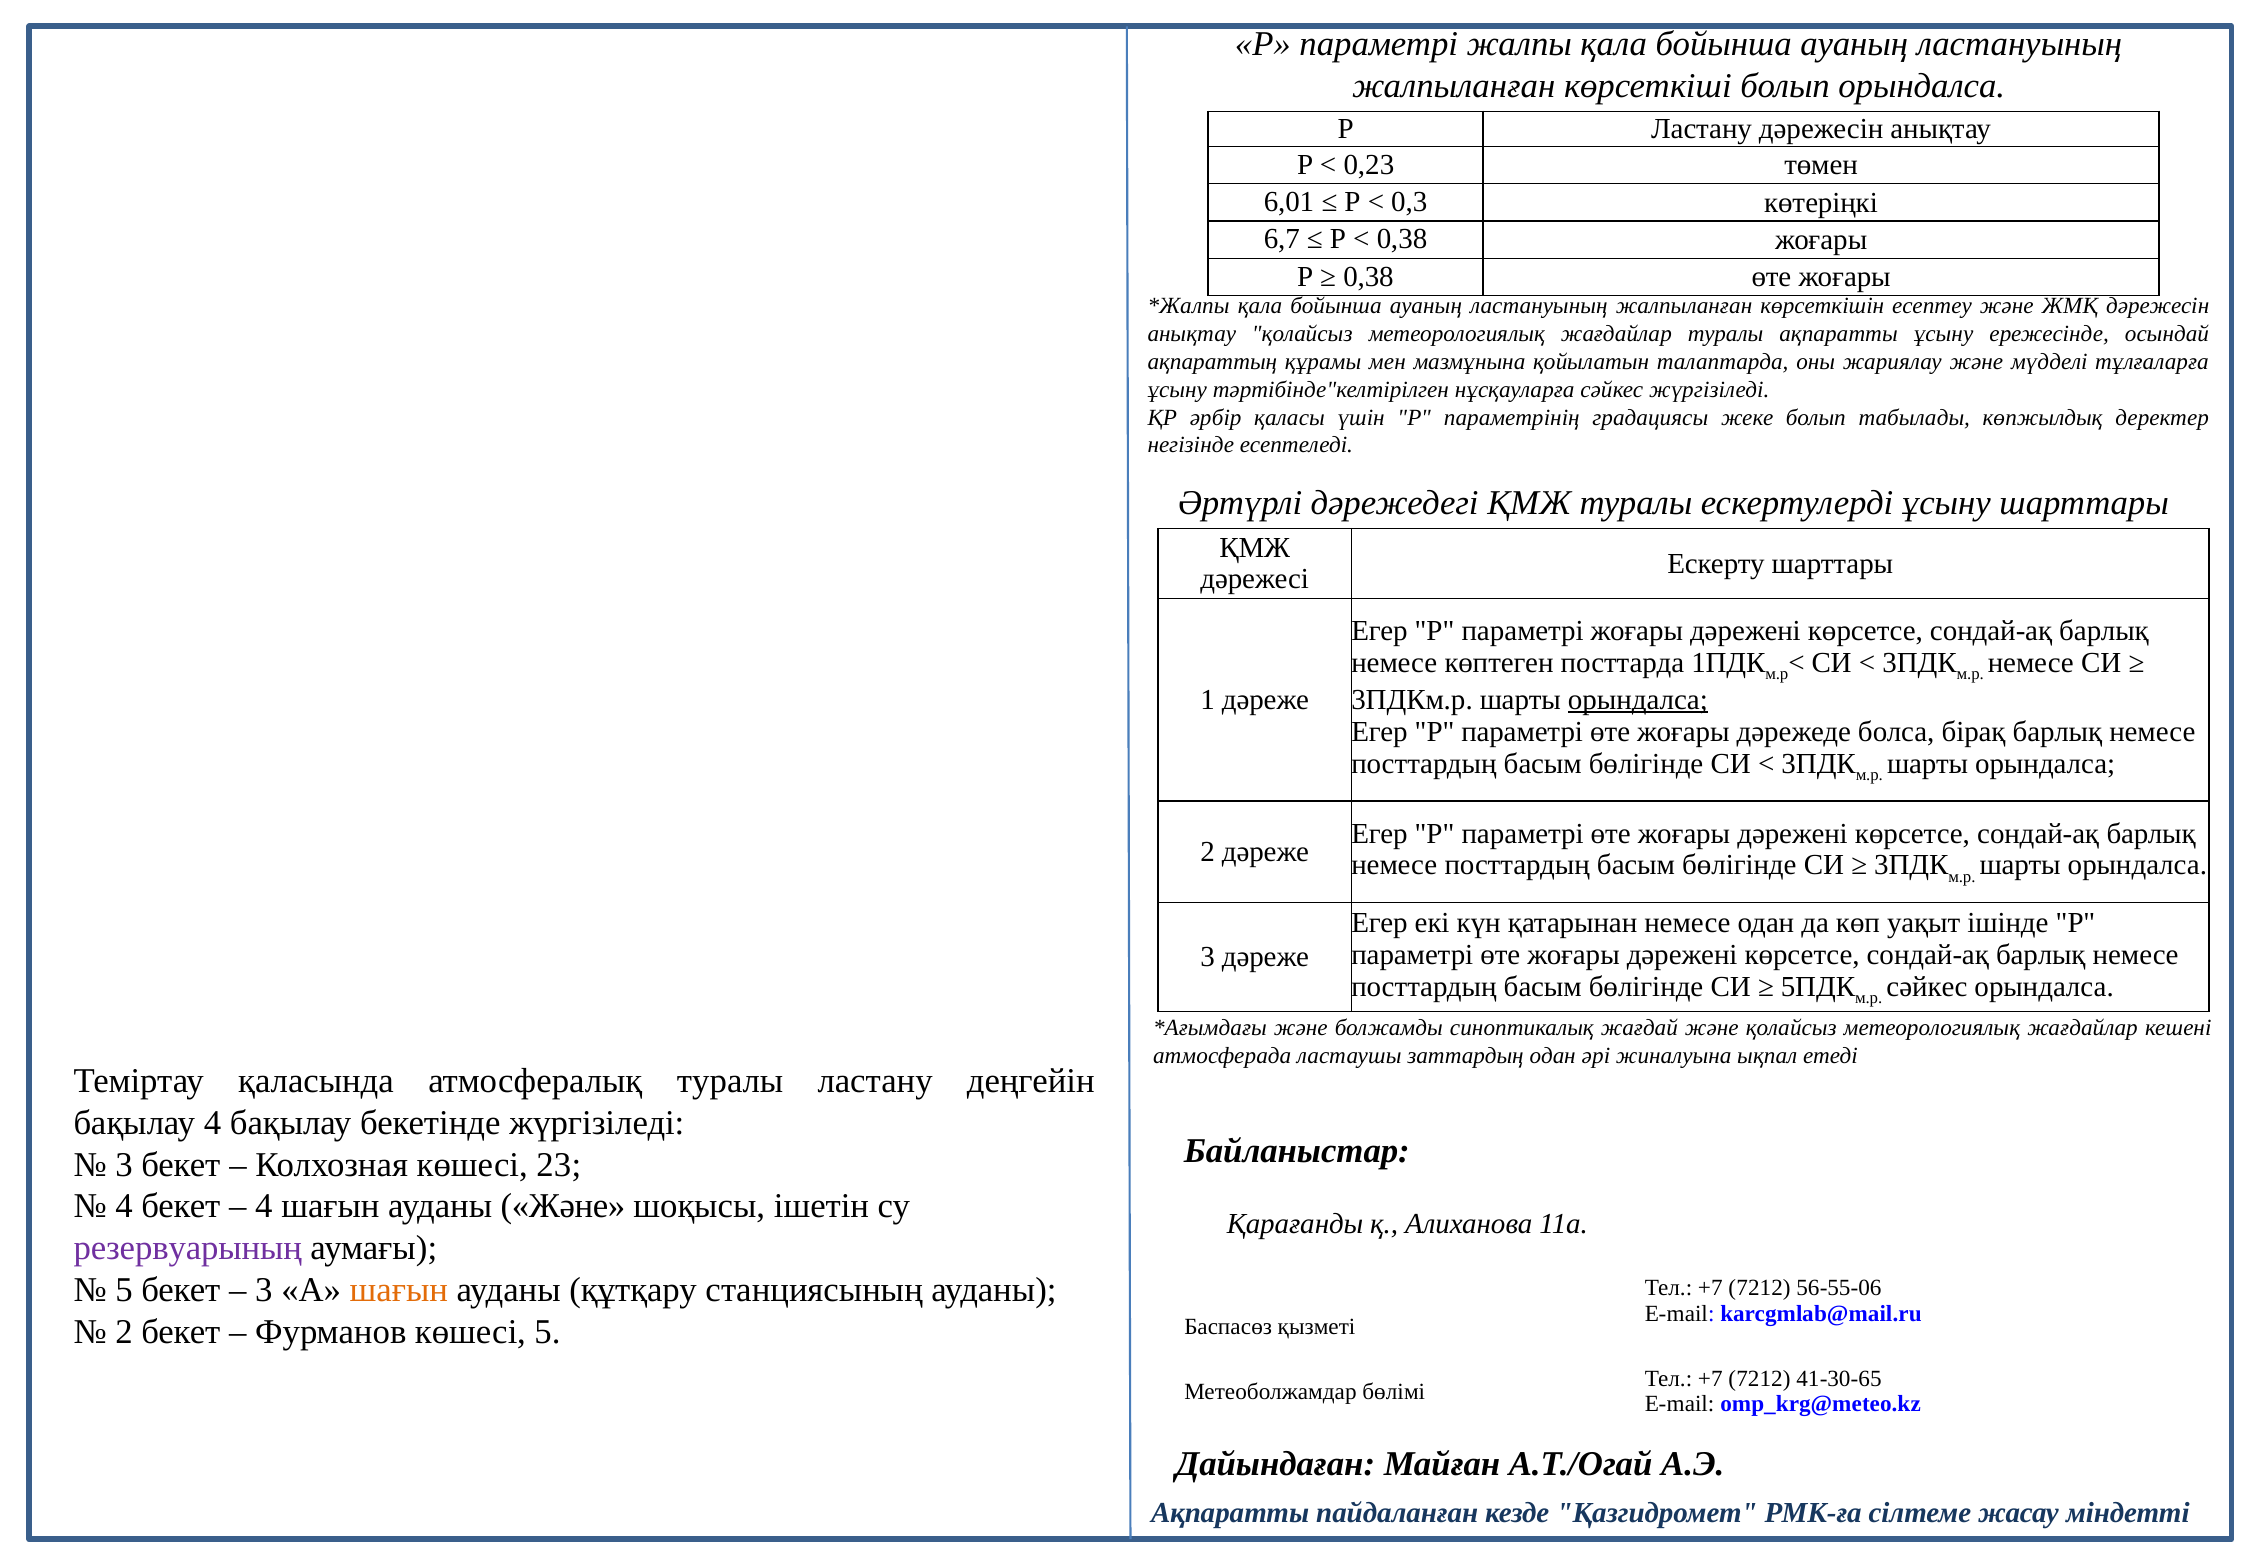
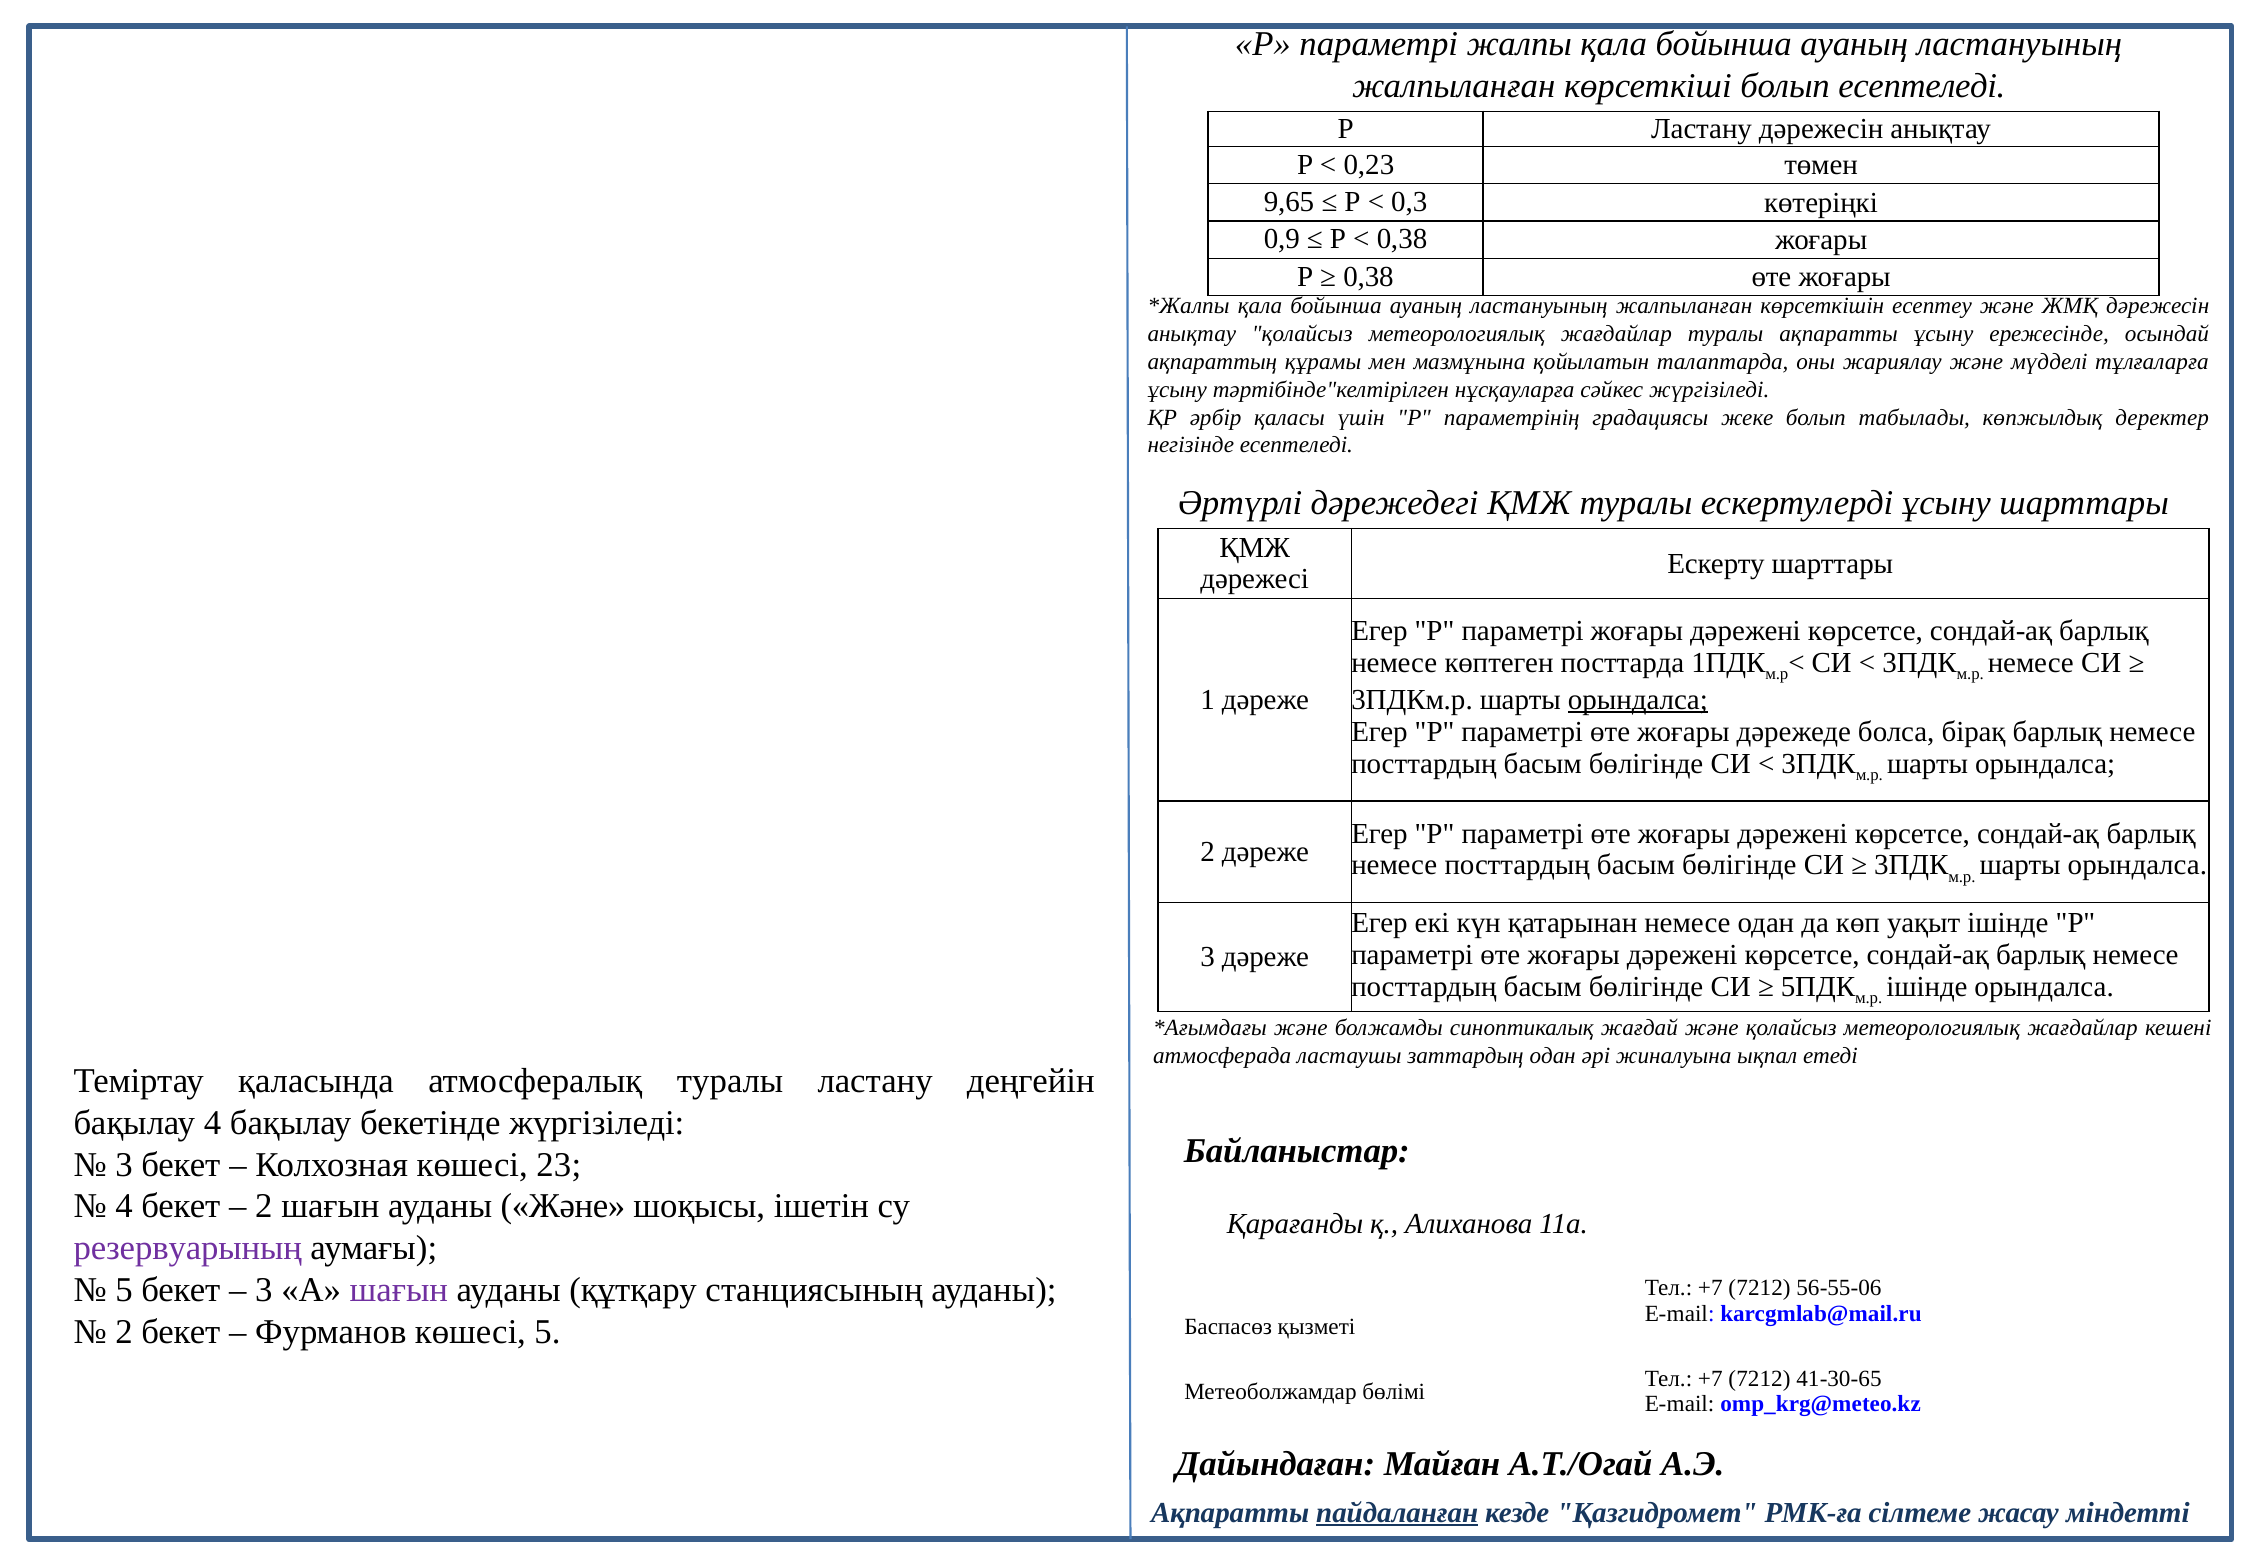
болып орындалса: орындалса -> есептеледі
6,01: 6,01 -> 9,65
6,7: 6,7 -> 0,9
сәйкес at (1927, 986): сәйкес -> ішінде
4 at (264, 1206): 4 -> 2
шағын at (399, 1289) colour: orange -> purple
пайдаланған underline: none -> present
